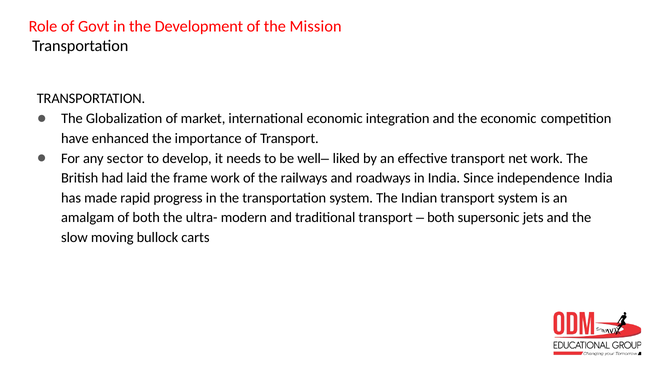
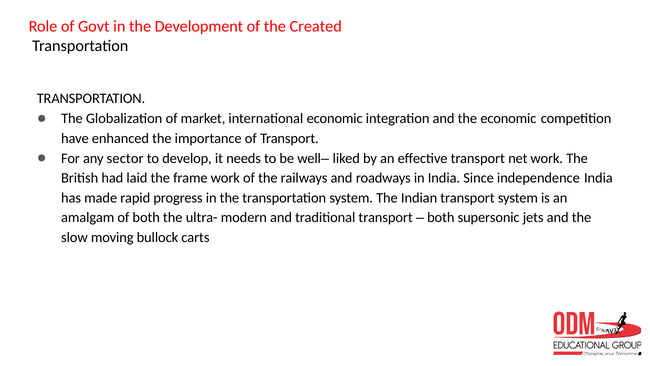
Mission: Mission -> Created
